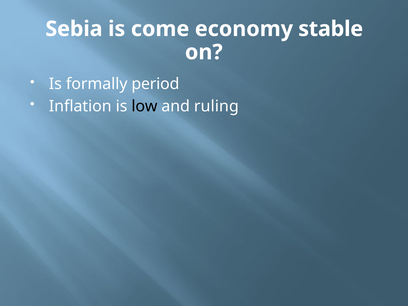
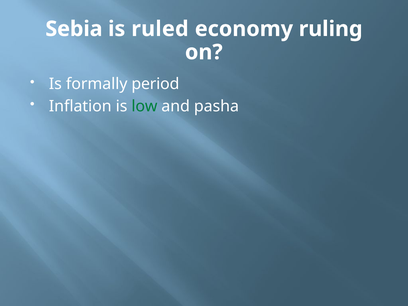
come: come -> ruled
stable: stable -> ruling
low colour: black -> green
ruling: ruling -> pasha
